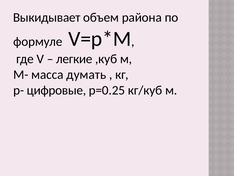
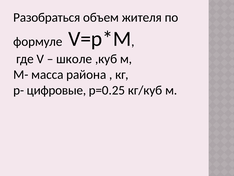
Выкидывает: Выкидывает -> Разобраться
района: района -> жителя
легкие: легкие -> школе
думать: думать -> района
